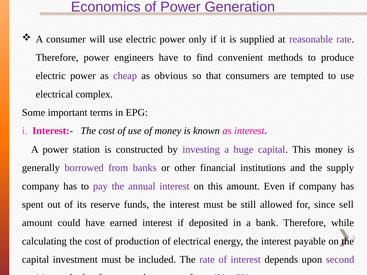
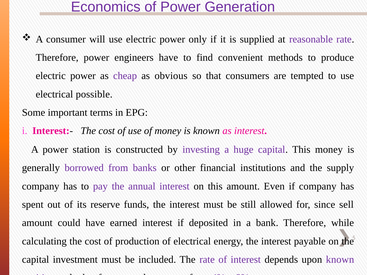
complex: complex -> possible
upon second: second -> known
